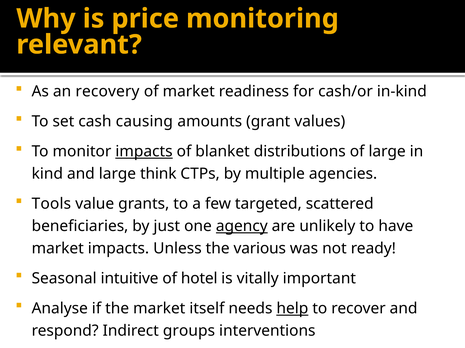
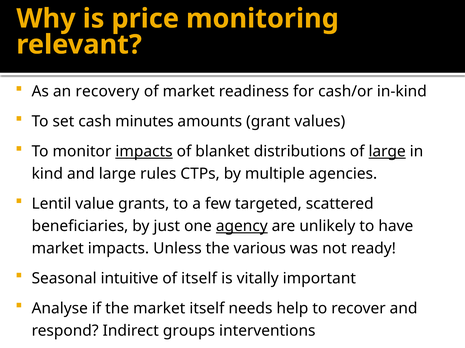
causing: causing -> minutes
large at (387, 152) underline: none -> present
think: think -> rules
Tools: Tools -> Lentil
of hotel: hotel -> itself
help underline: present -> none
